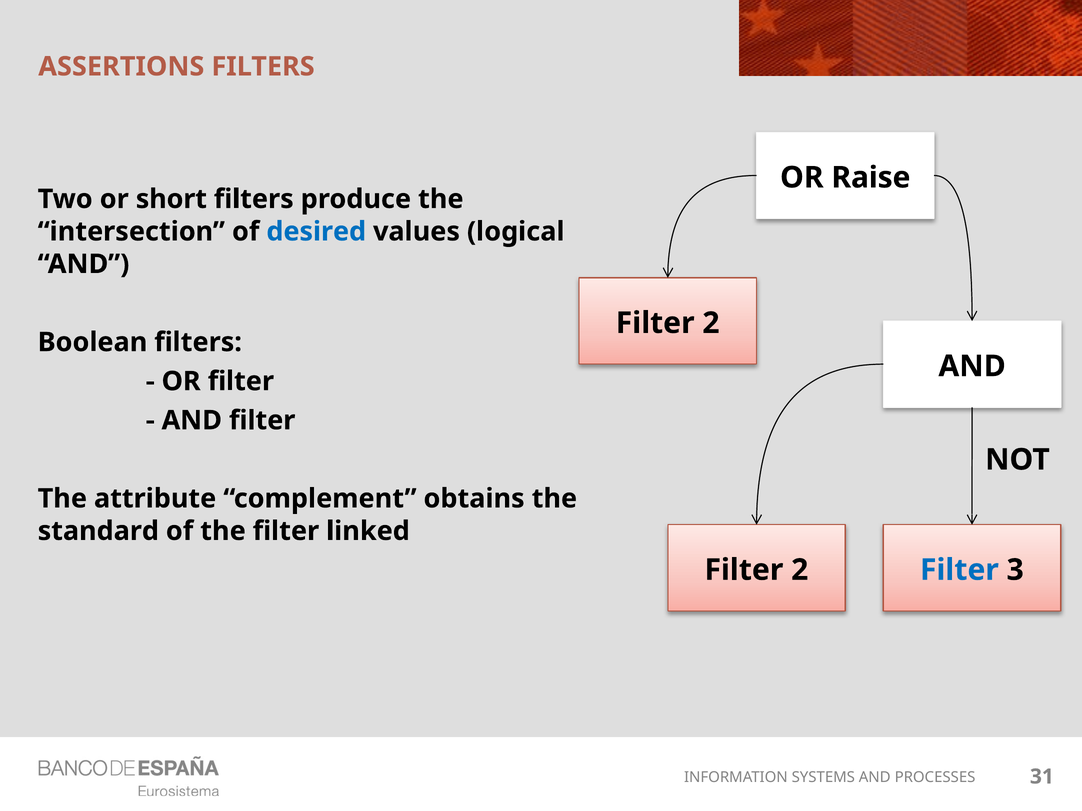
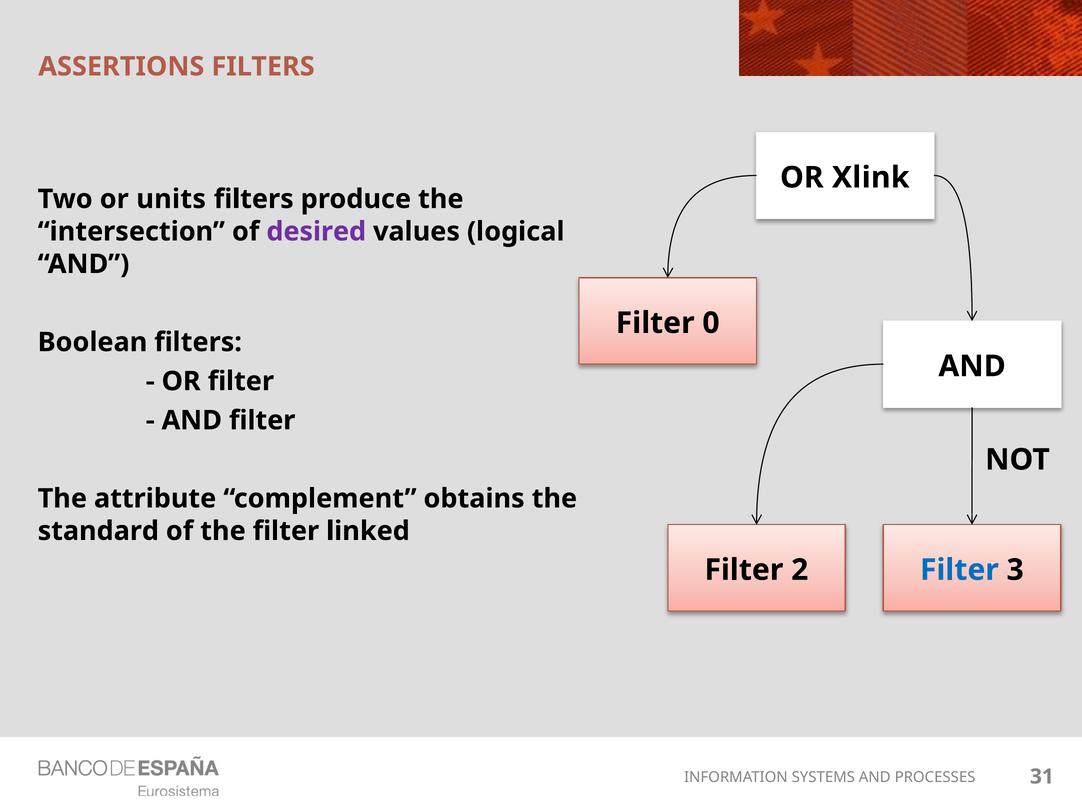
Raise: Raise -> Xlink
short: short -> units
desired colour: blue -> purple
2 at (711, 323): 2 -> 0
